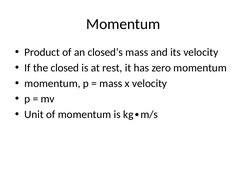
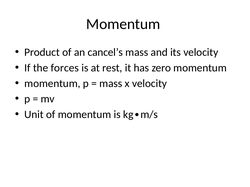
closed’s: closed’s -> cancel’s
closed: closed -> forces
